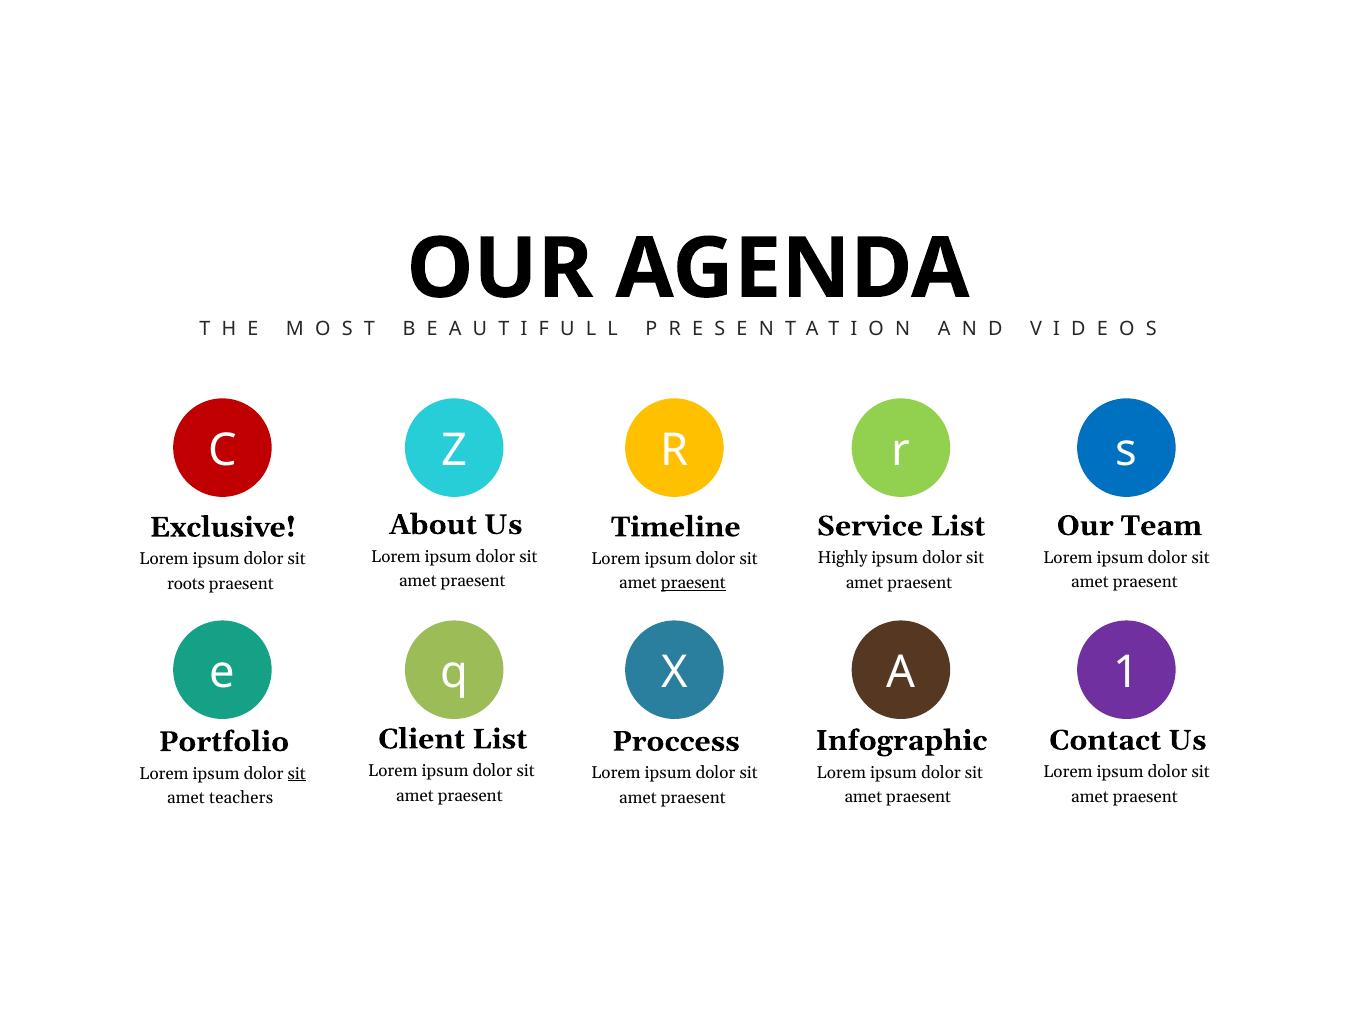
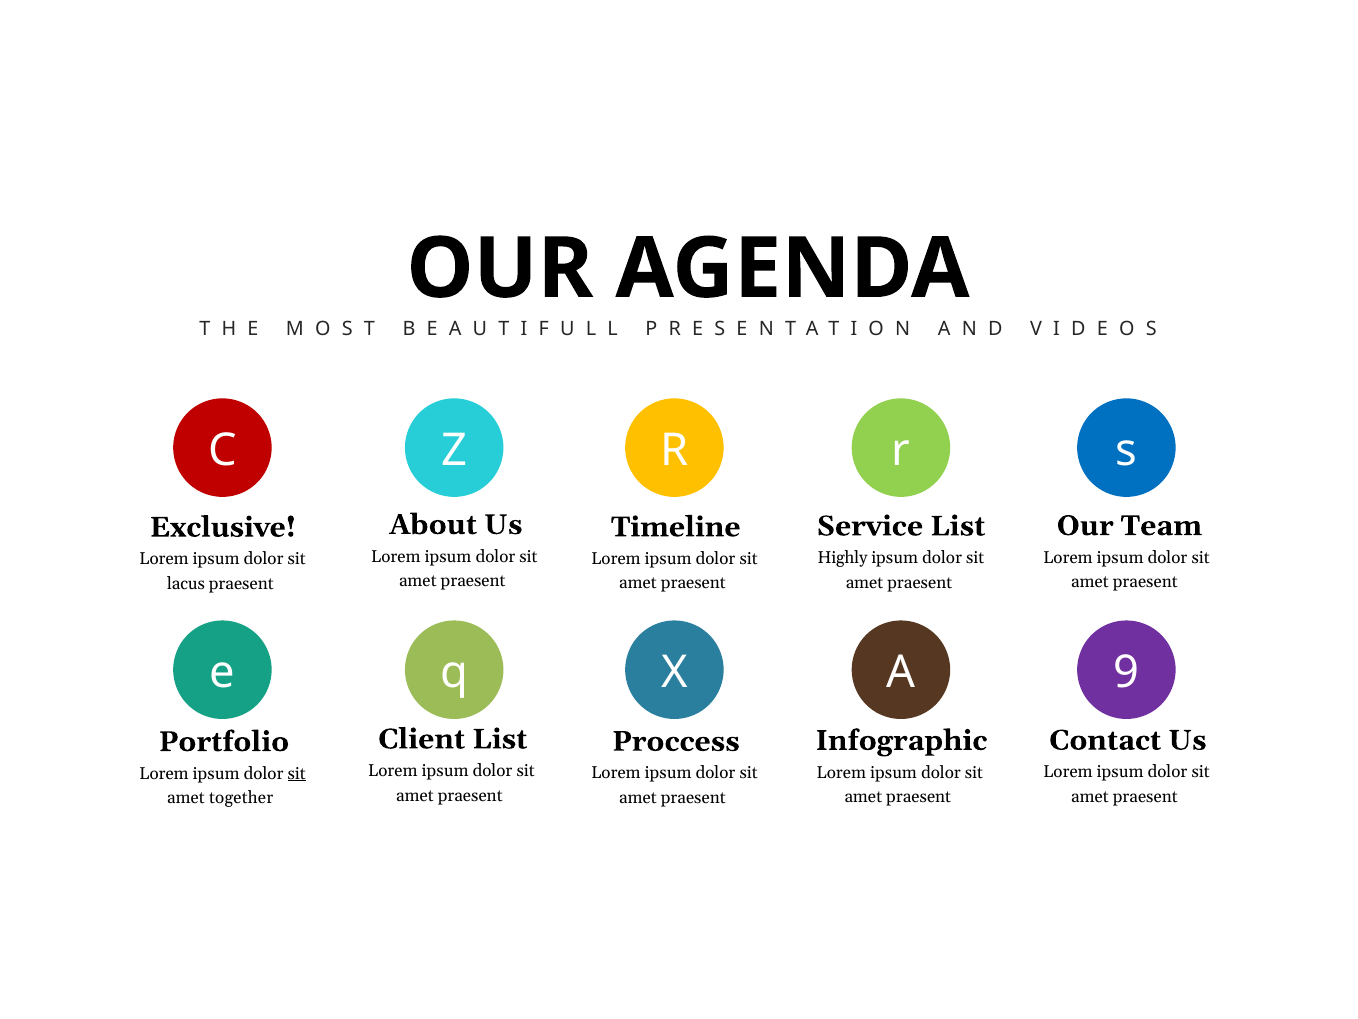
praesent at (693, 583) underline: present -> none
roots: roots -> lacus
1: 1 -> 9
teachers: teachers -> together
